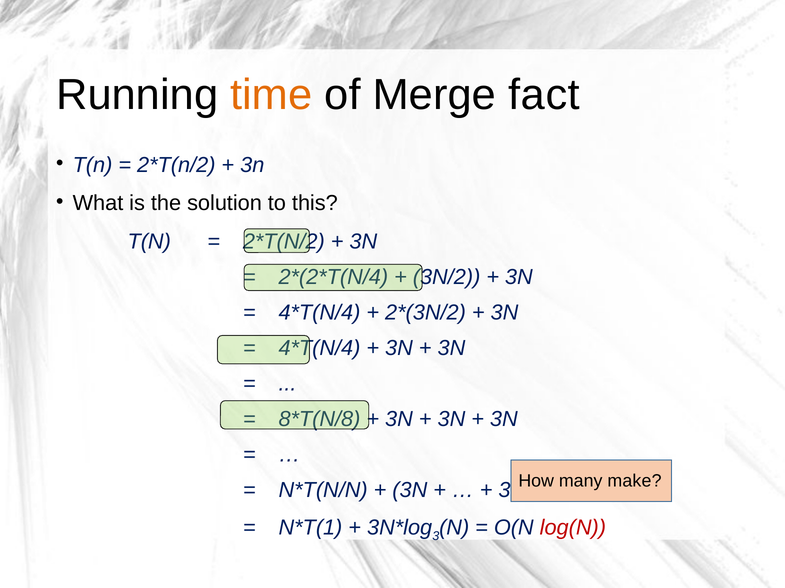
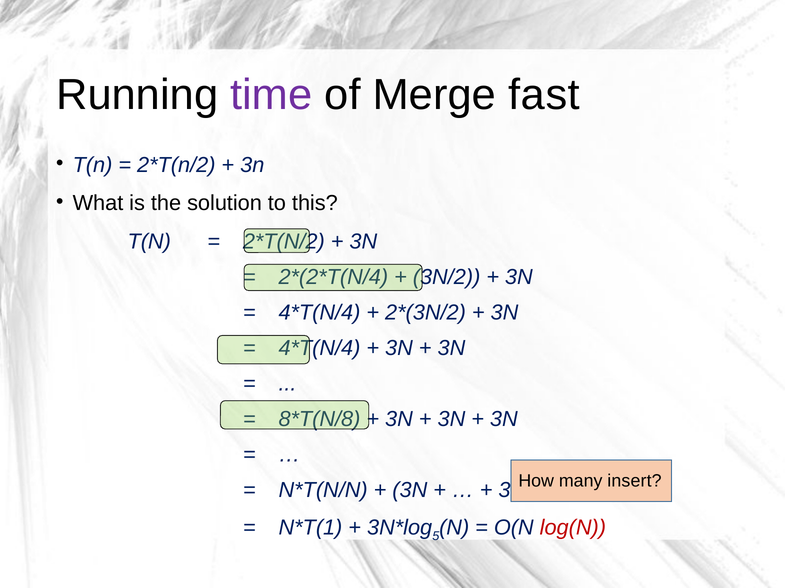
time colour: orange -> purple
fact: fact -> fast
make: make -> insert
3: 3 -> 5
